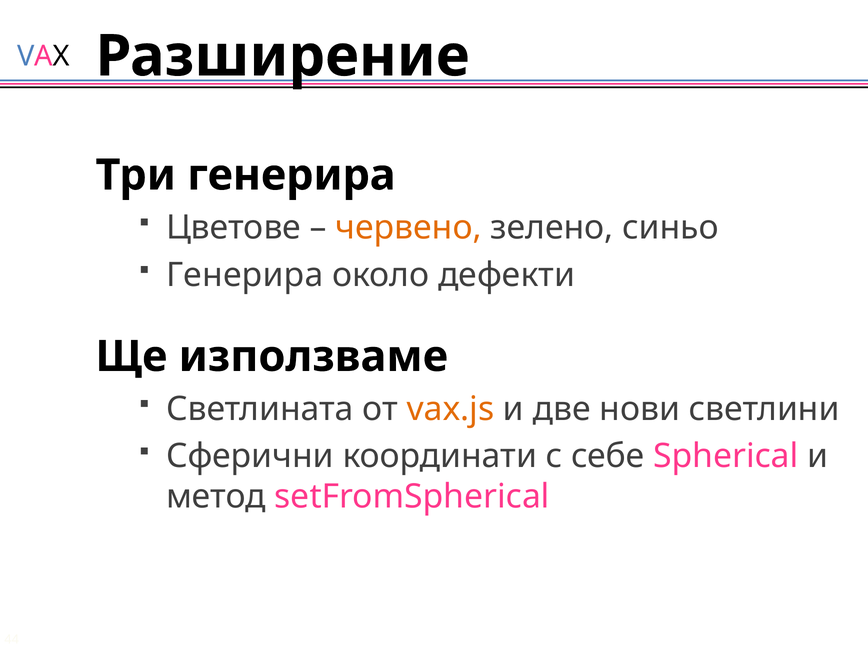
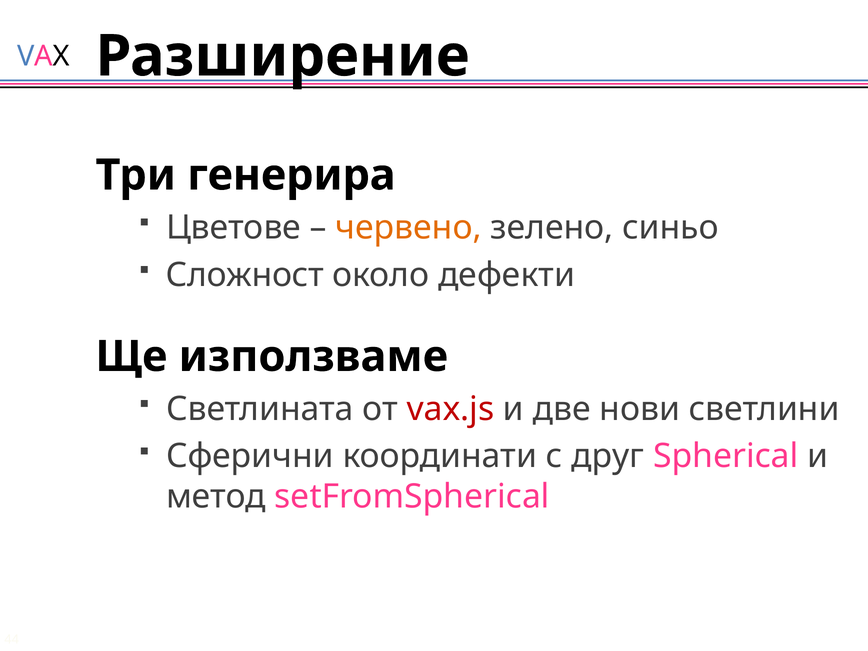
Генерира at (245, 275): Генерира -> Сложност
vax.js colour: orange -> red
себе: себе -> друг
